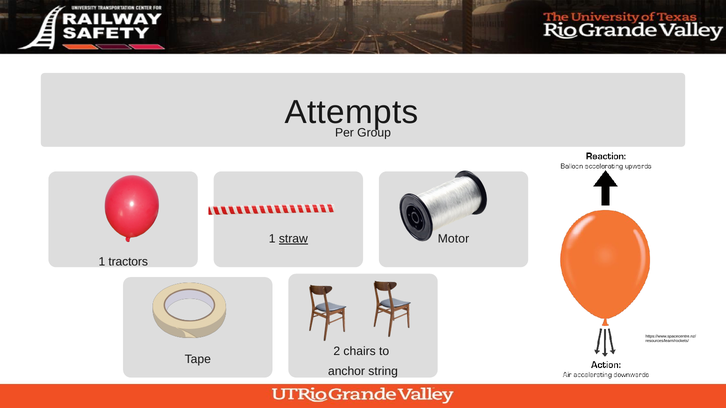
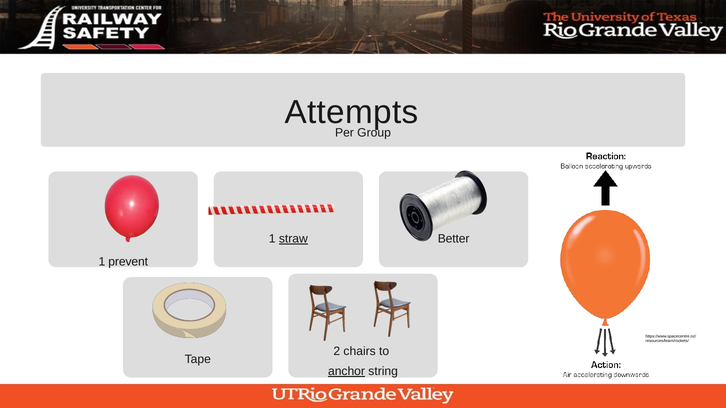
Motor: Motor -> Better
tractors: tractors -> prevent
anchor underline: none -> present
